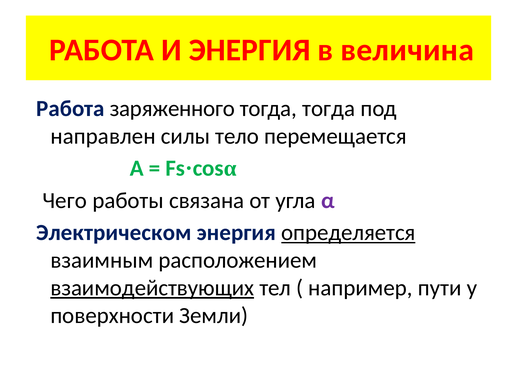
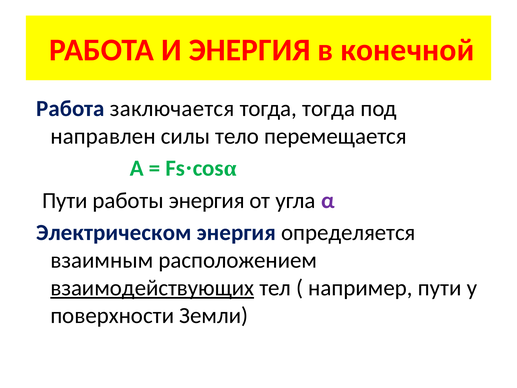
величина: величина -> конечной
заряженного: заряженного -> заключается
Чего at (65, 200): Чего -> Пути
работы связана: связана -> энергия
определяется underline: present -> none
